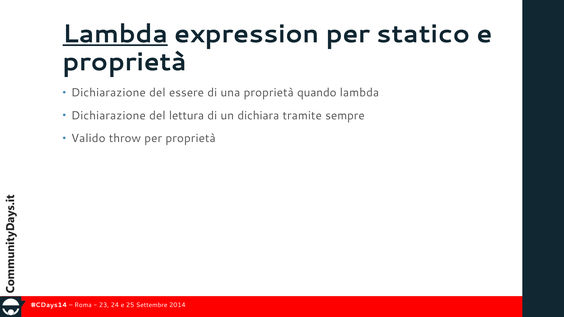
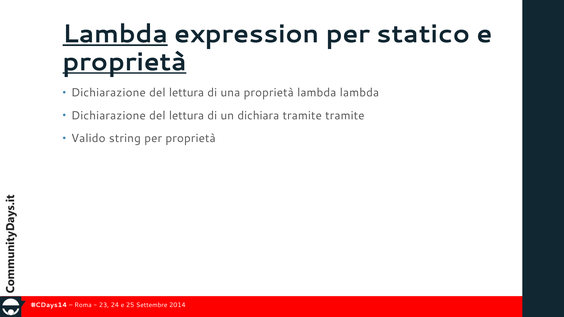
proprietà at (125, 62) underline: none -> present
essere at (186, 93): essere -> lettura
proprietà quando: quando -> lambda
tramite sempre: sempre -> tramite
throw: throw -> string
